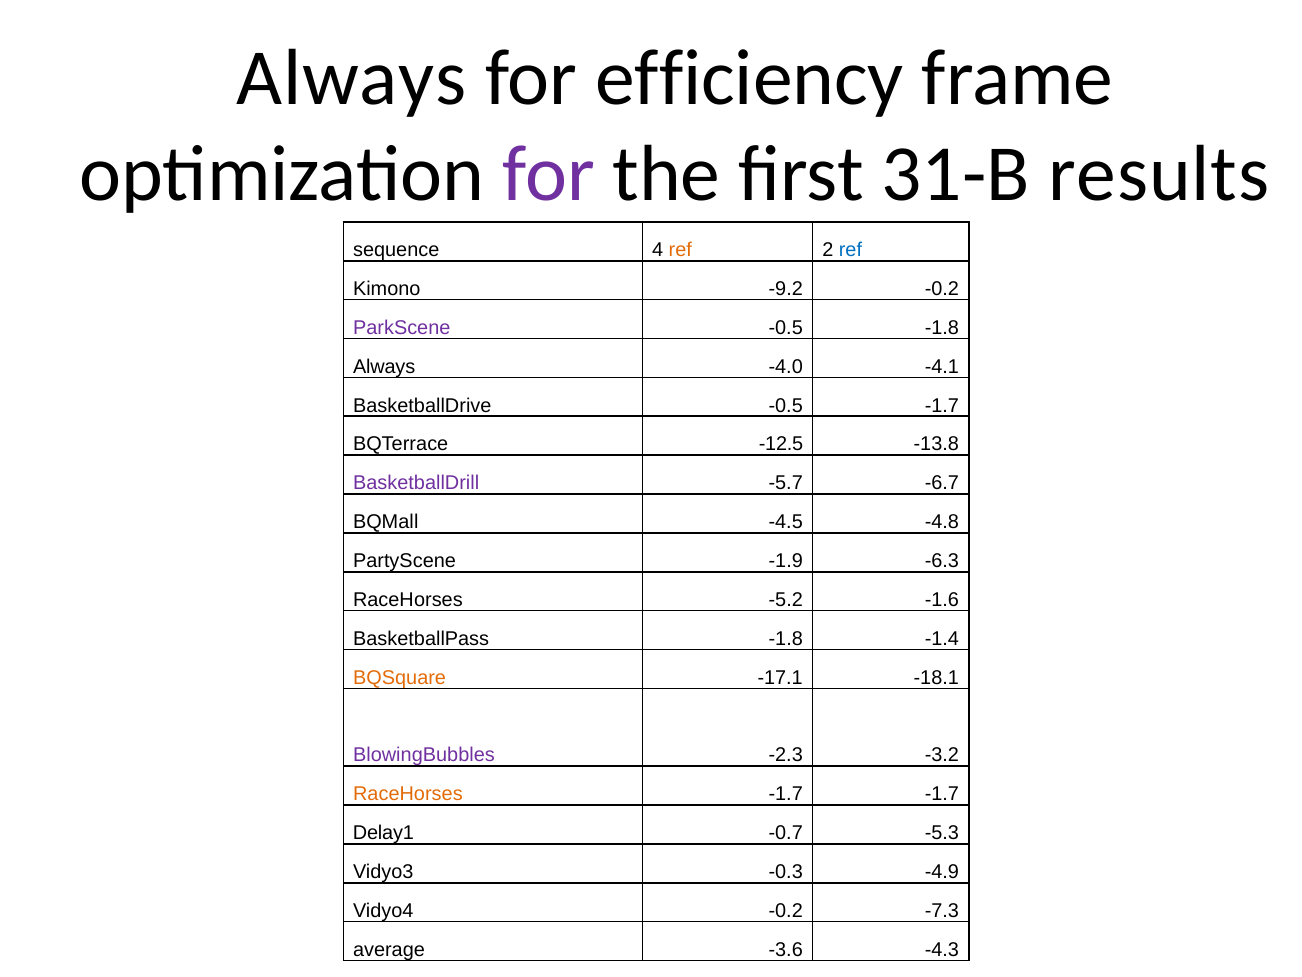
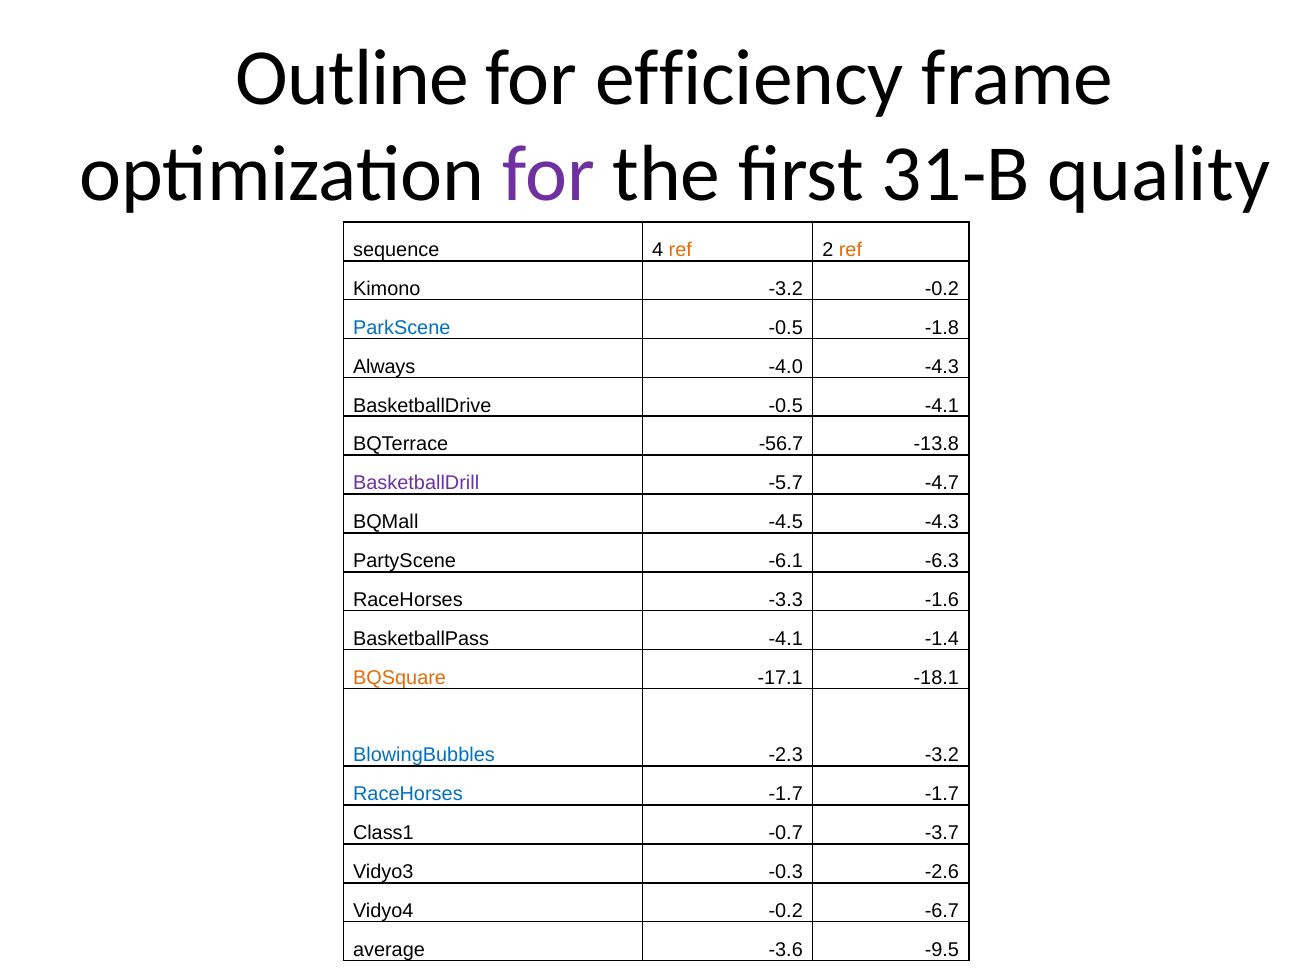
Always at (352, 78): Always -> Outline
results: results -> quality
ref at (850, 250) colour: blue -> orange
Kimono -9.2: -9.2 -> -3.2
ParkScene colour: purple -> blue
-4.0 -4.1: -4.1 -> -4.3
-0.5 -1.7: -1.7 -> -4.1
-12.5: -12.5 -> -56.7
-6.7: -6.7 -> -4.7
-4.5 -4.8: -4.8 -> -4.3
-1.9: -1.9 -> -6.1
-5.2: -5.2 -> -3.3
BasketballPass -1.8: -1.8 -> -4.1
BlowingBubbles colour: purple -> blue
RaceHorses at (408, 794) colour: orange -> blue
Delay1: Delay1 -> Class1
-5.3: -5.3 -> -3.7
-4.9: -4.9 -> -2.6
-7.3: -7.3 -> -6.7
-4.3: -4.3 -> -9.5
